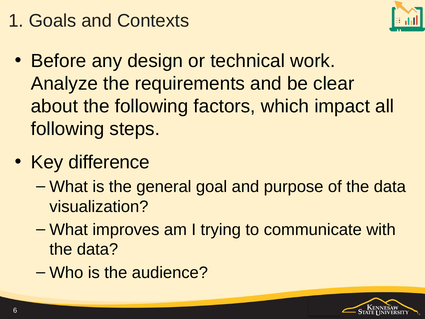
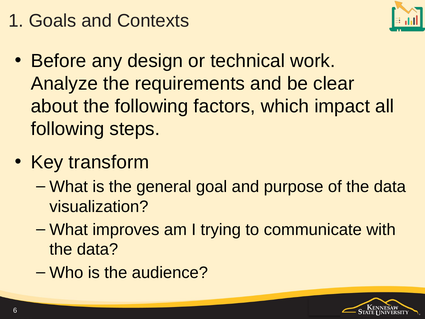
difference: difference -> transform
